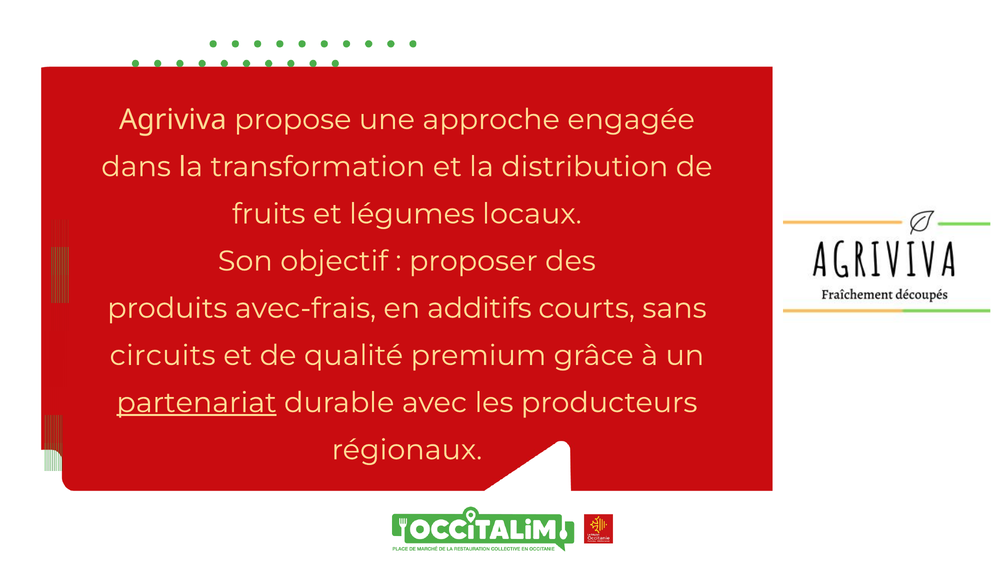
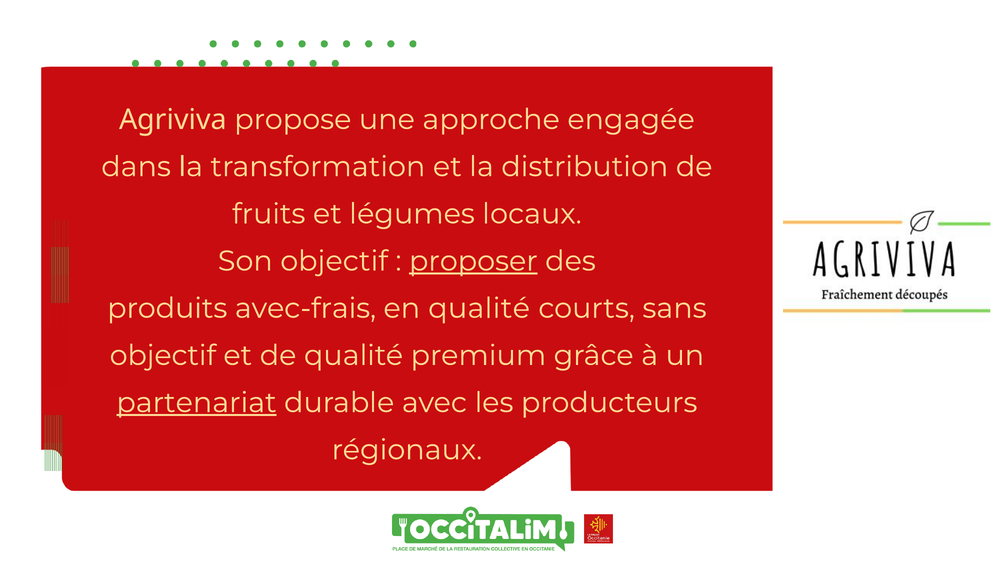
proposer underline: none -> present
en additifs: additifs -> qualité
circuits at (163, 356): circuits -> objectif
